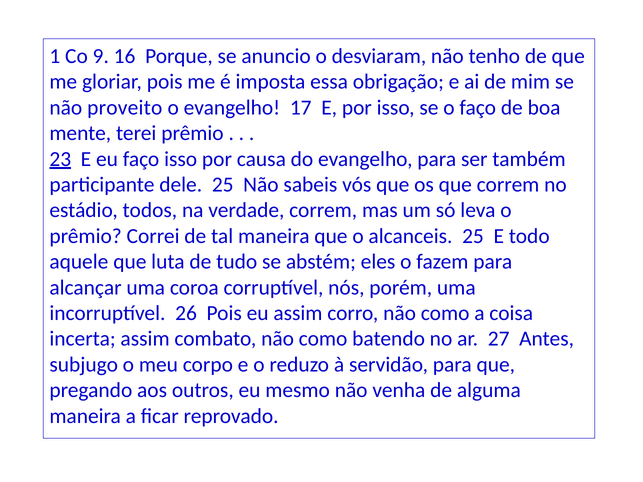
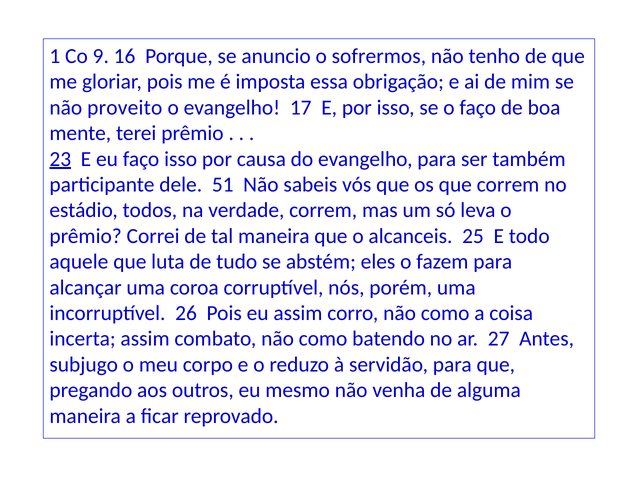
desviaram: desviaram -> sofrermos
dele 25: 25 -> 51
